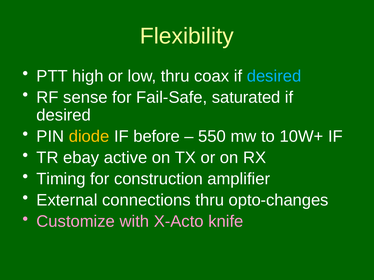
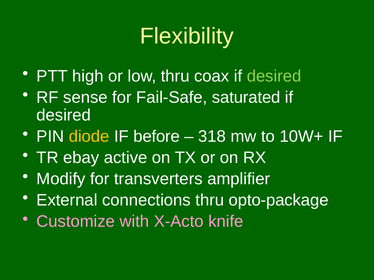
desired at (274, 76) colour: light blue -> light green
550: 550 -> 318
Timing: Timing -> Modify
construction: construction -> transverters
opto-changes: opto-changes -> opto-package
